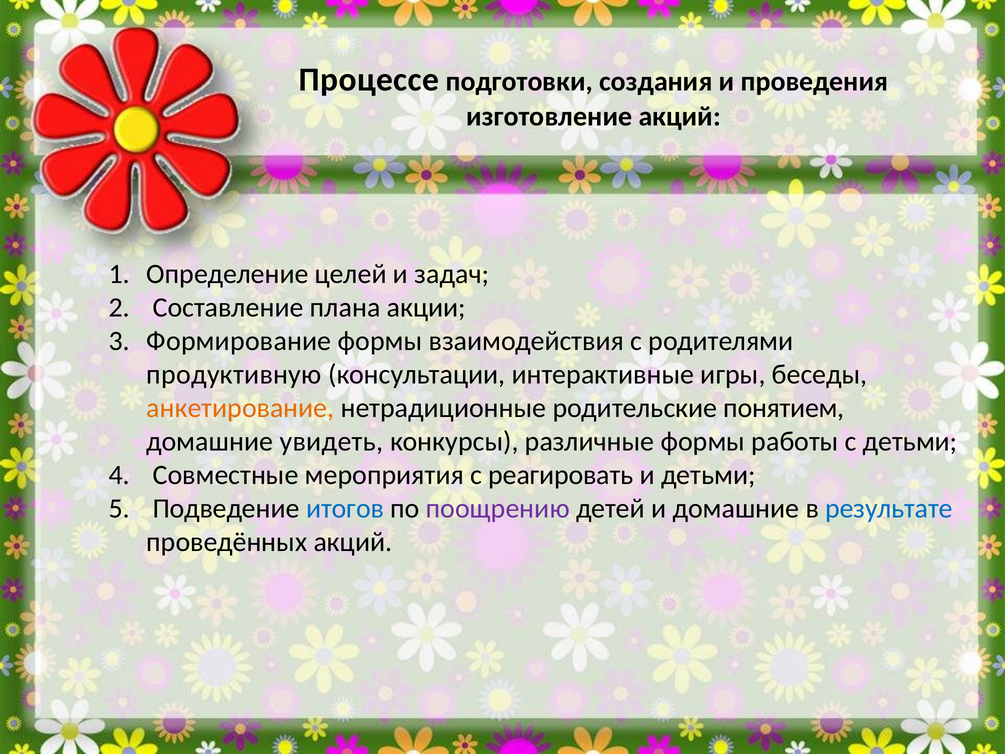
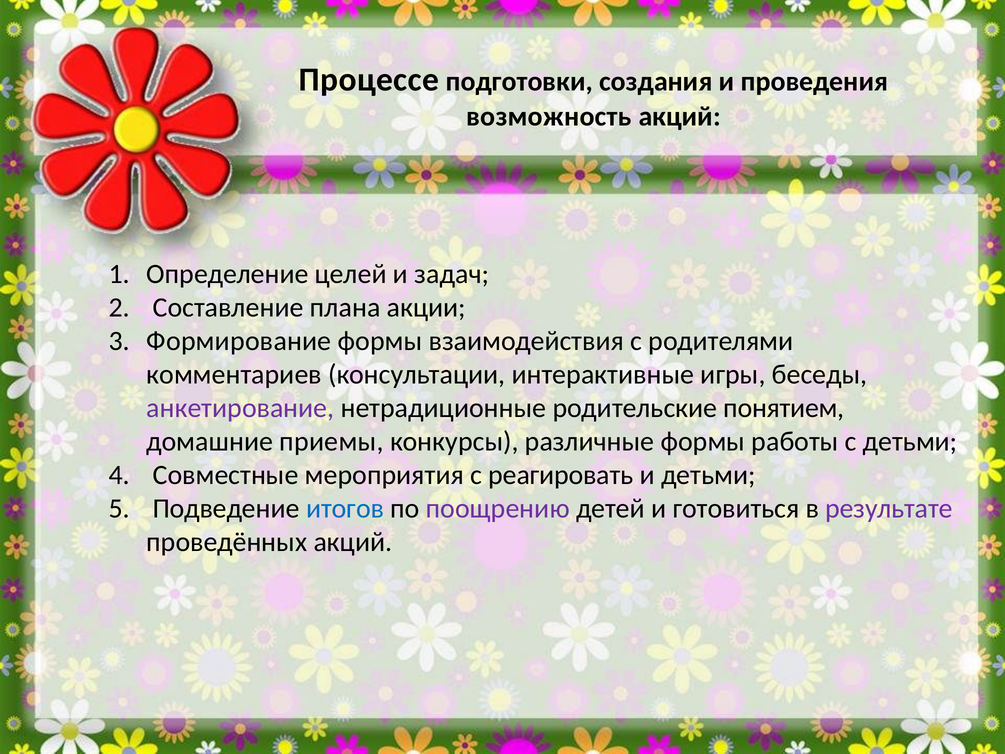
изготовление: изготовление -> возможность
продуктивную: продуктивную -> комментариев
анкетирование colour: orange -> purple
увидеть: увидеть -> приемы
и домашние: домашние -> готовиться
результате colour: blue -> purple
